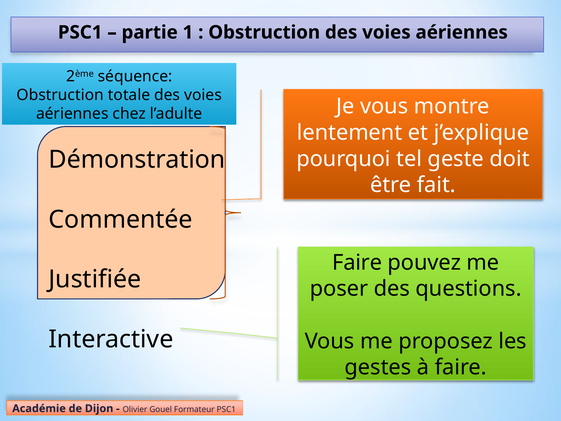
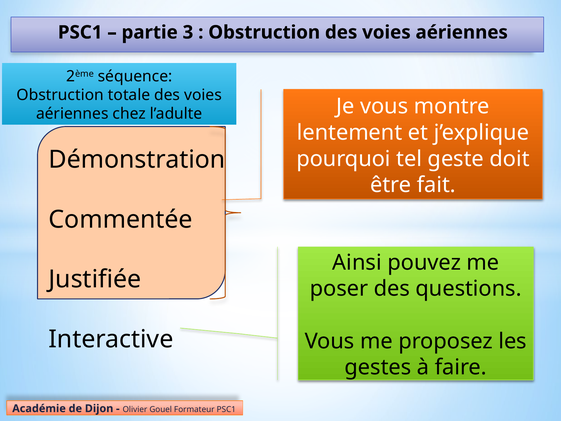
1: 1 -> 3
Faire at (357, 262): Faire -> Ainsi
